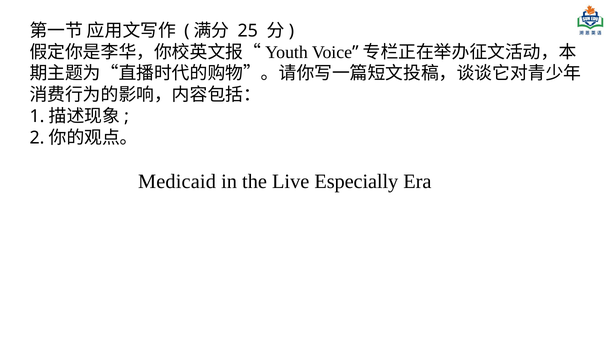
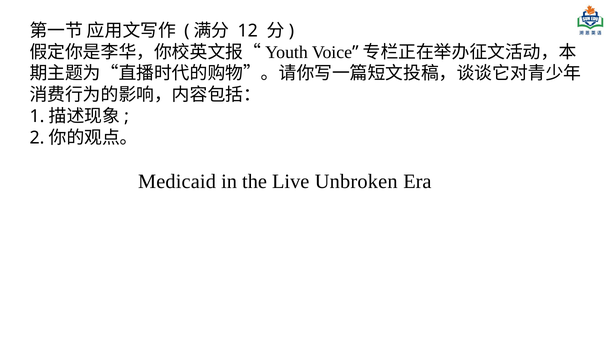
25: 25 -> 12
Especially: Especially -> Unbroken
